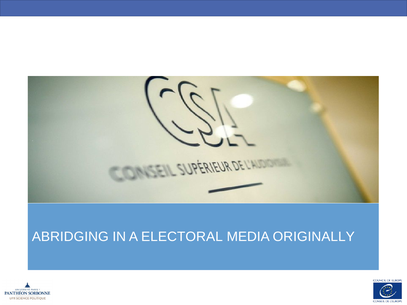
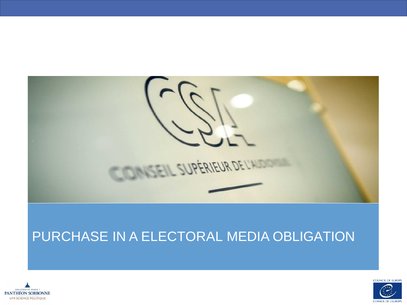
ABRIDGING: ABRIDGING -> PURCHASE
ORIGINALLY: ORIGINALLY -> OBLIGATION
